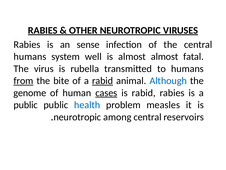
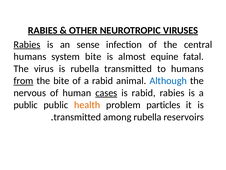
Rabies at (27, 44) underline: none -> present
system well: well -> bite
almost almost: almost -> equine
rabid at (103, 81) underline: present -> none
genome: genome -> nervous
health colour: blue -> orange
measles: measles -> particles
neurotropic at (77, 117): neurotropic -> transmitted
among central: central -> rubella
